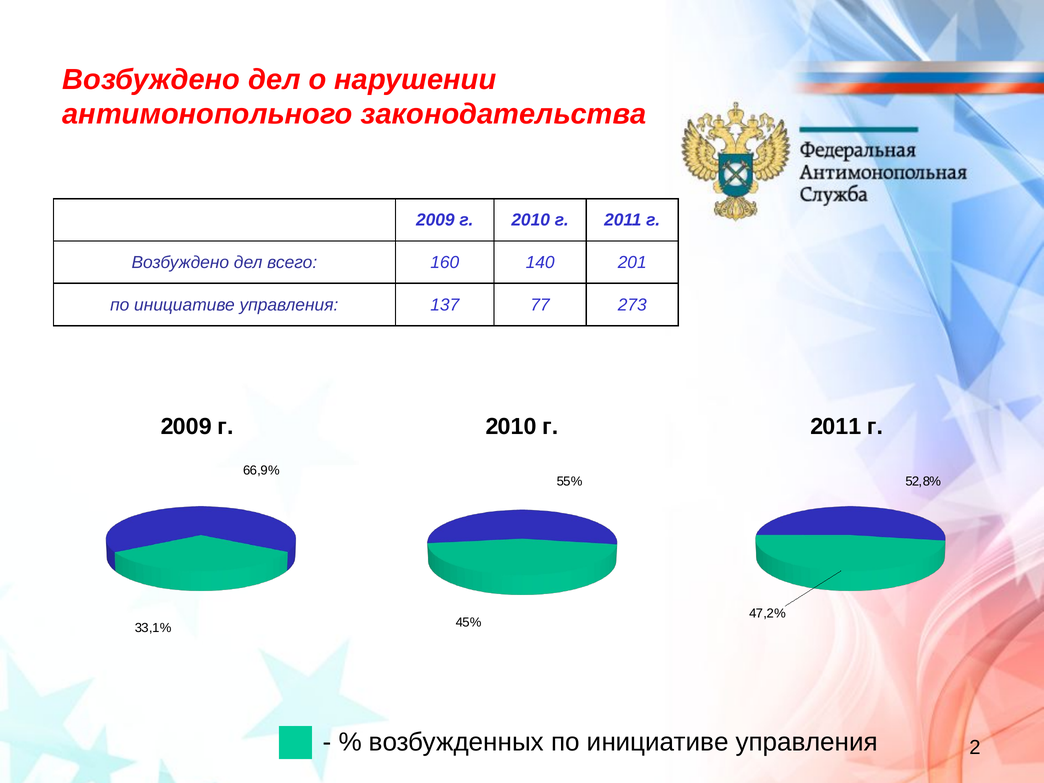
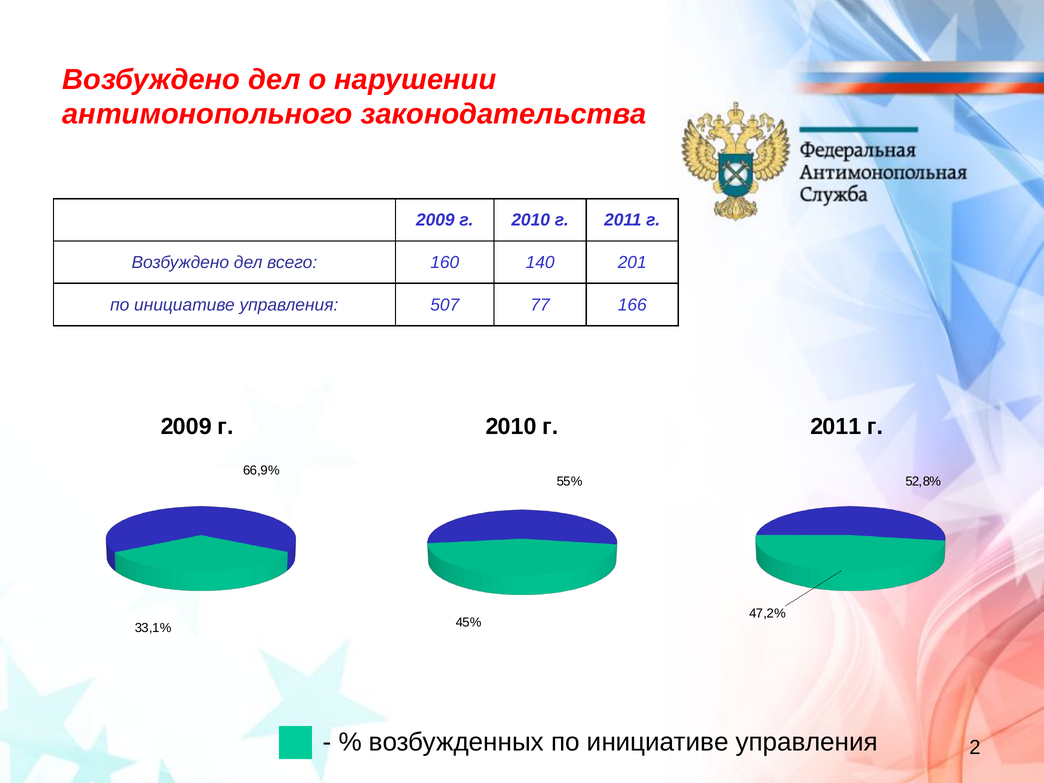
137: 137 -> 507
273: 273 -> 166
